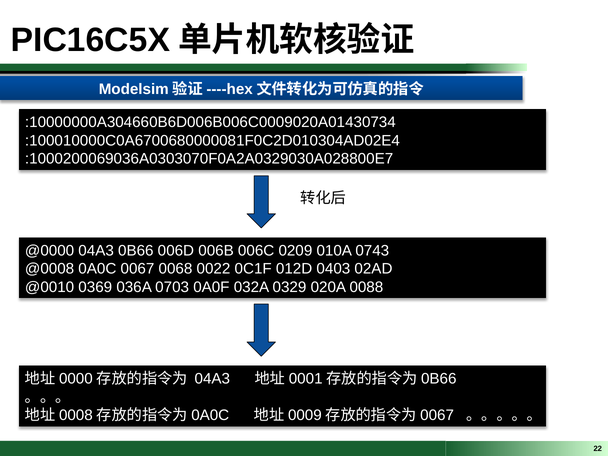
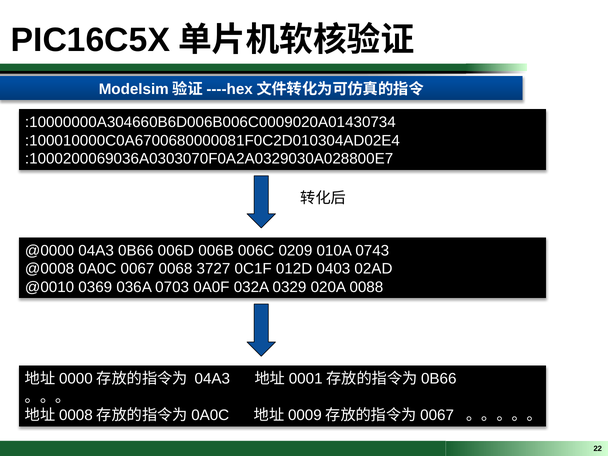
0022: 0022 -> 3727
